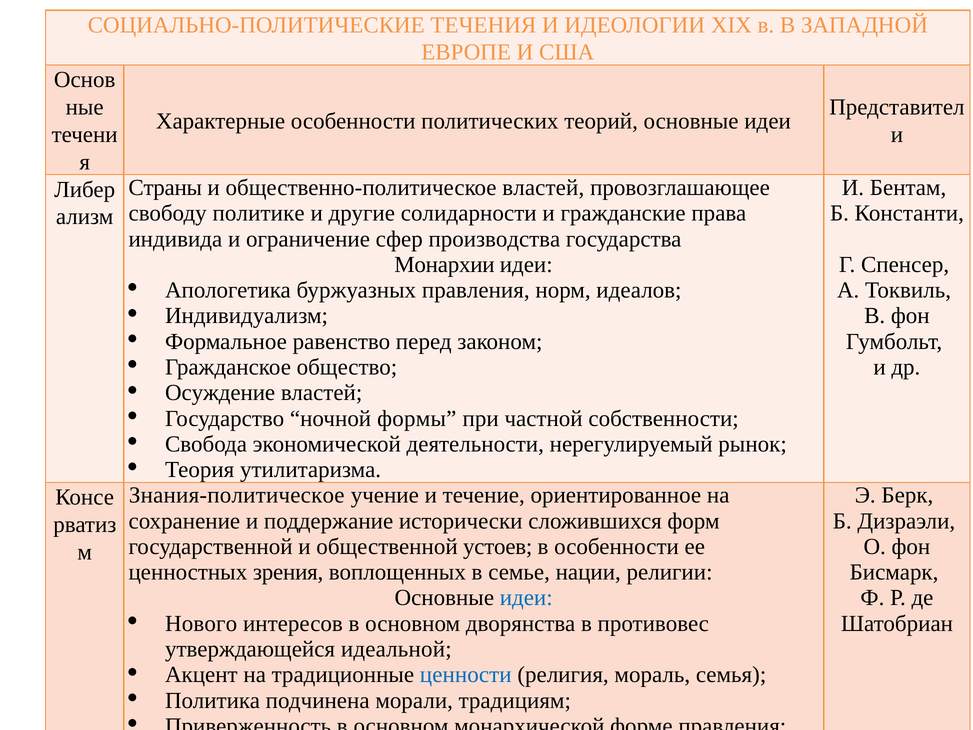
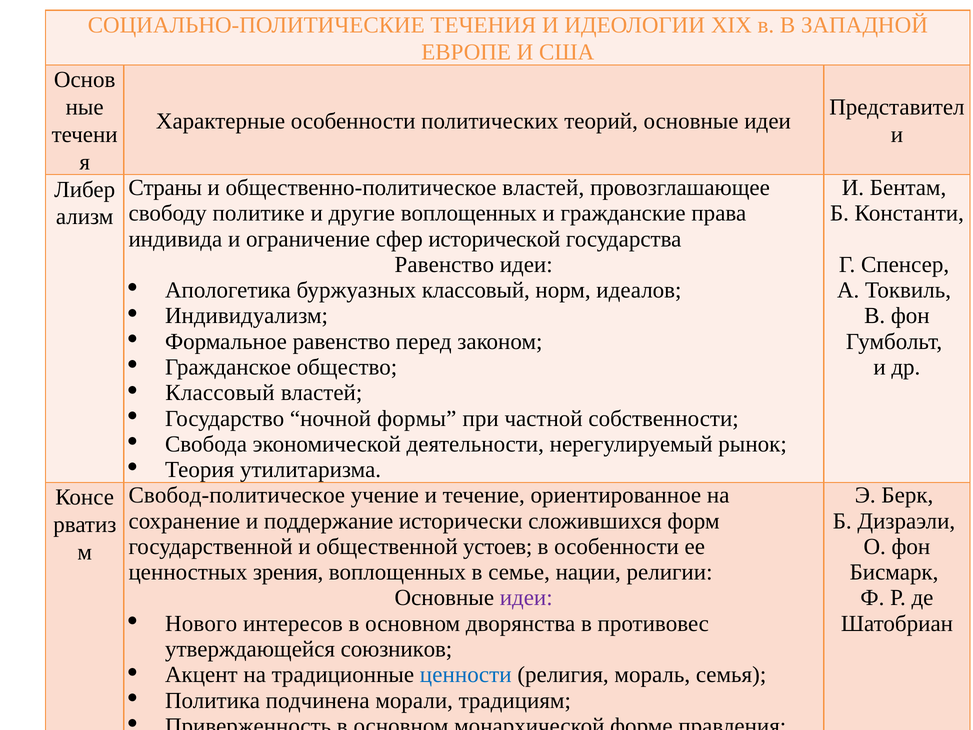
другие солидарности: солидарности -> воплощенных
производства: производства -> исторической
Монархии at (444, 265): Монархии -> Равенство
буржуазных правления: правления -> классовый
Осуждение at (220, 393): Осуждение -> Классовый
Знания-политическое: Знания-политическое -> Свобод-политическое
идеи at (526, 598) colour: blue -> purple
идеальной: идеальной -> союзников
